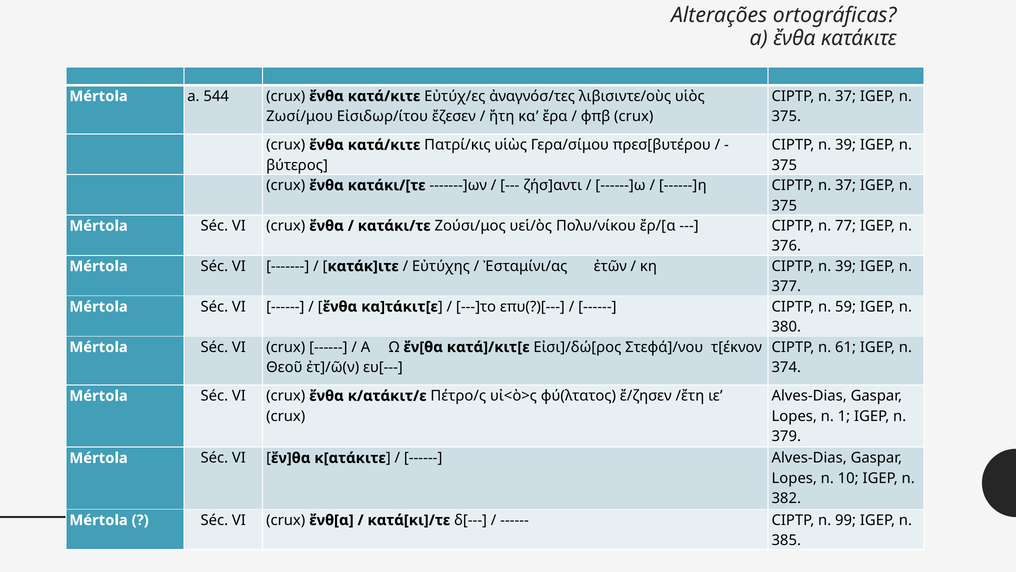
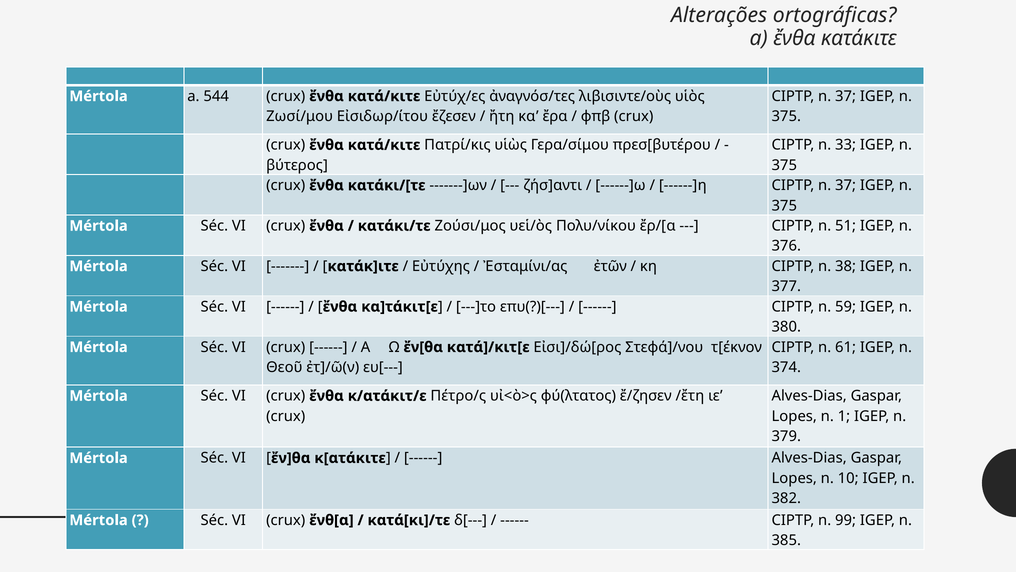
39 at (846, 145): 39 -> 33
77: 77 -> 51
39 at (846, 266): 39 -> 38
